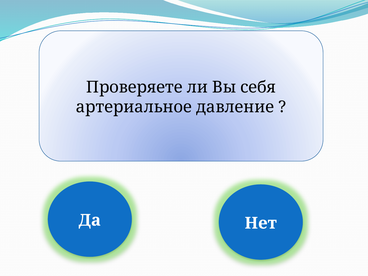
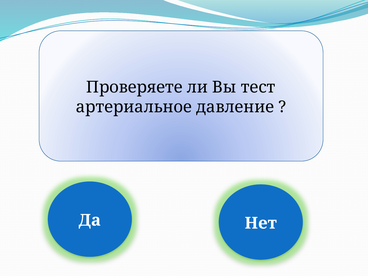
себя: себя -> тест
